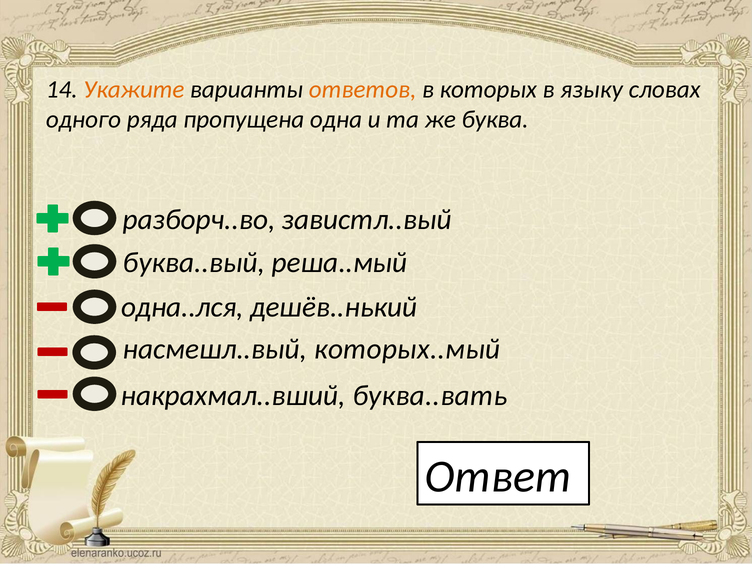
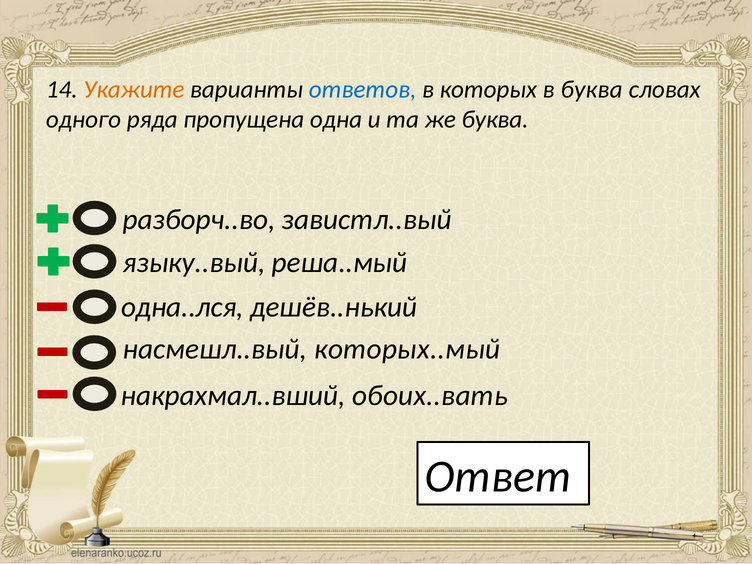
ответов colour: orange -> blue
в языку: языку -> буква
буква..вый: буква..вый -> языку..вый
буква..вать: буква..вать -> обоих..вать
